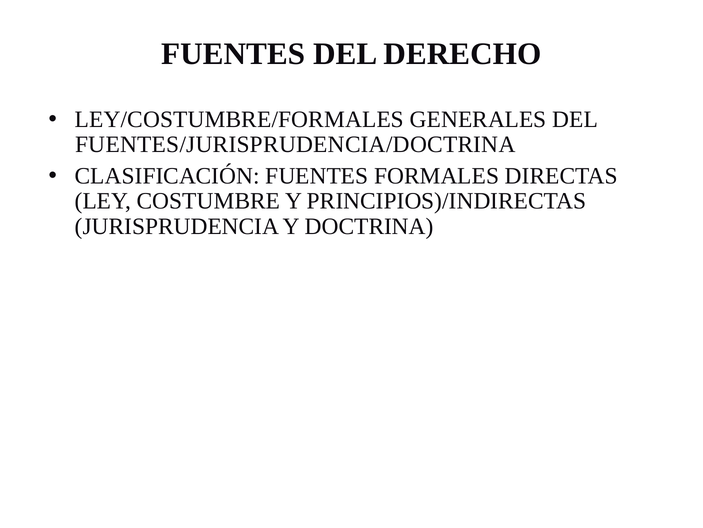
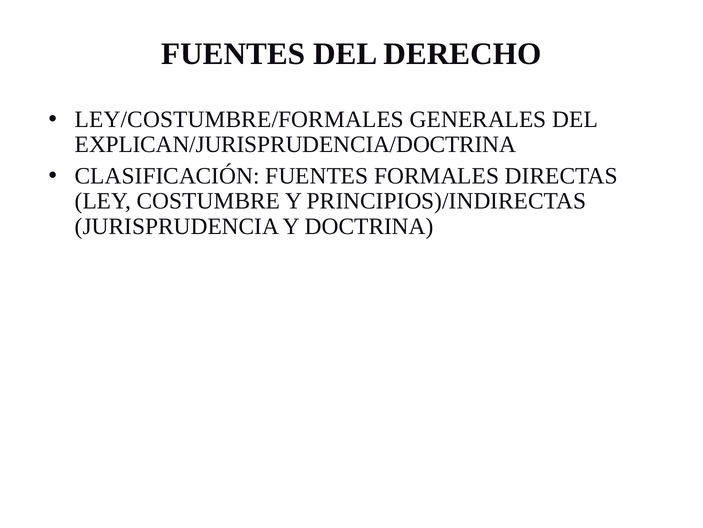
FUENTES/JURISPRUDENCIA/DOCTRINA: FUENTES/JURISPRUDENCIA/DOCTRINA -> EXPLICAN/JURISPRUDENCIA/DOCTRINA
